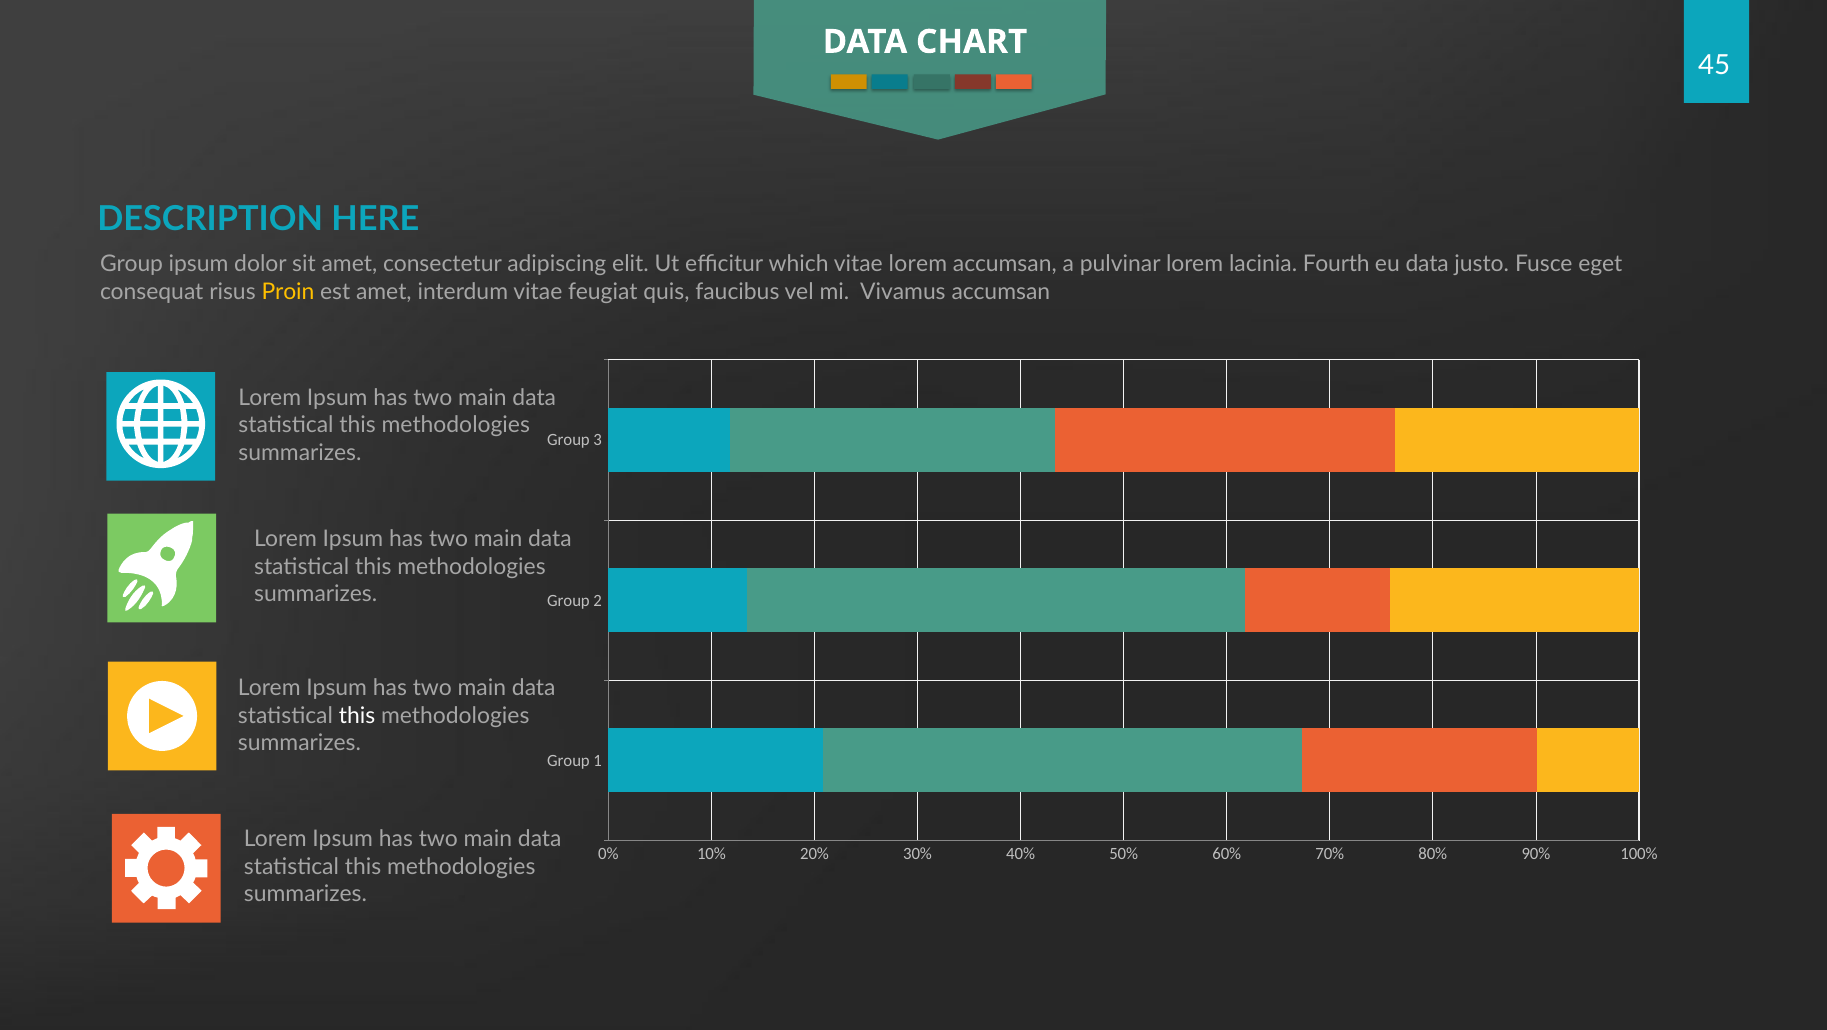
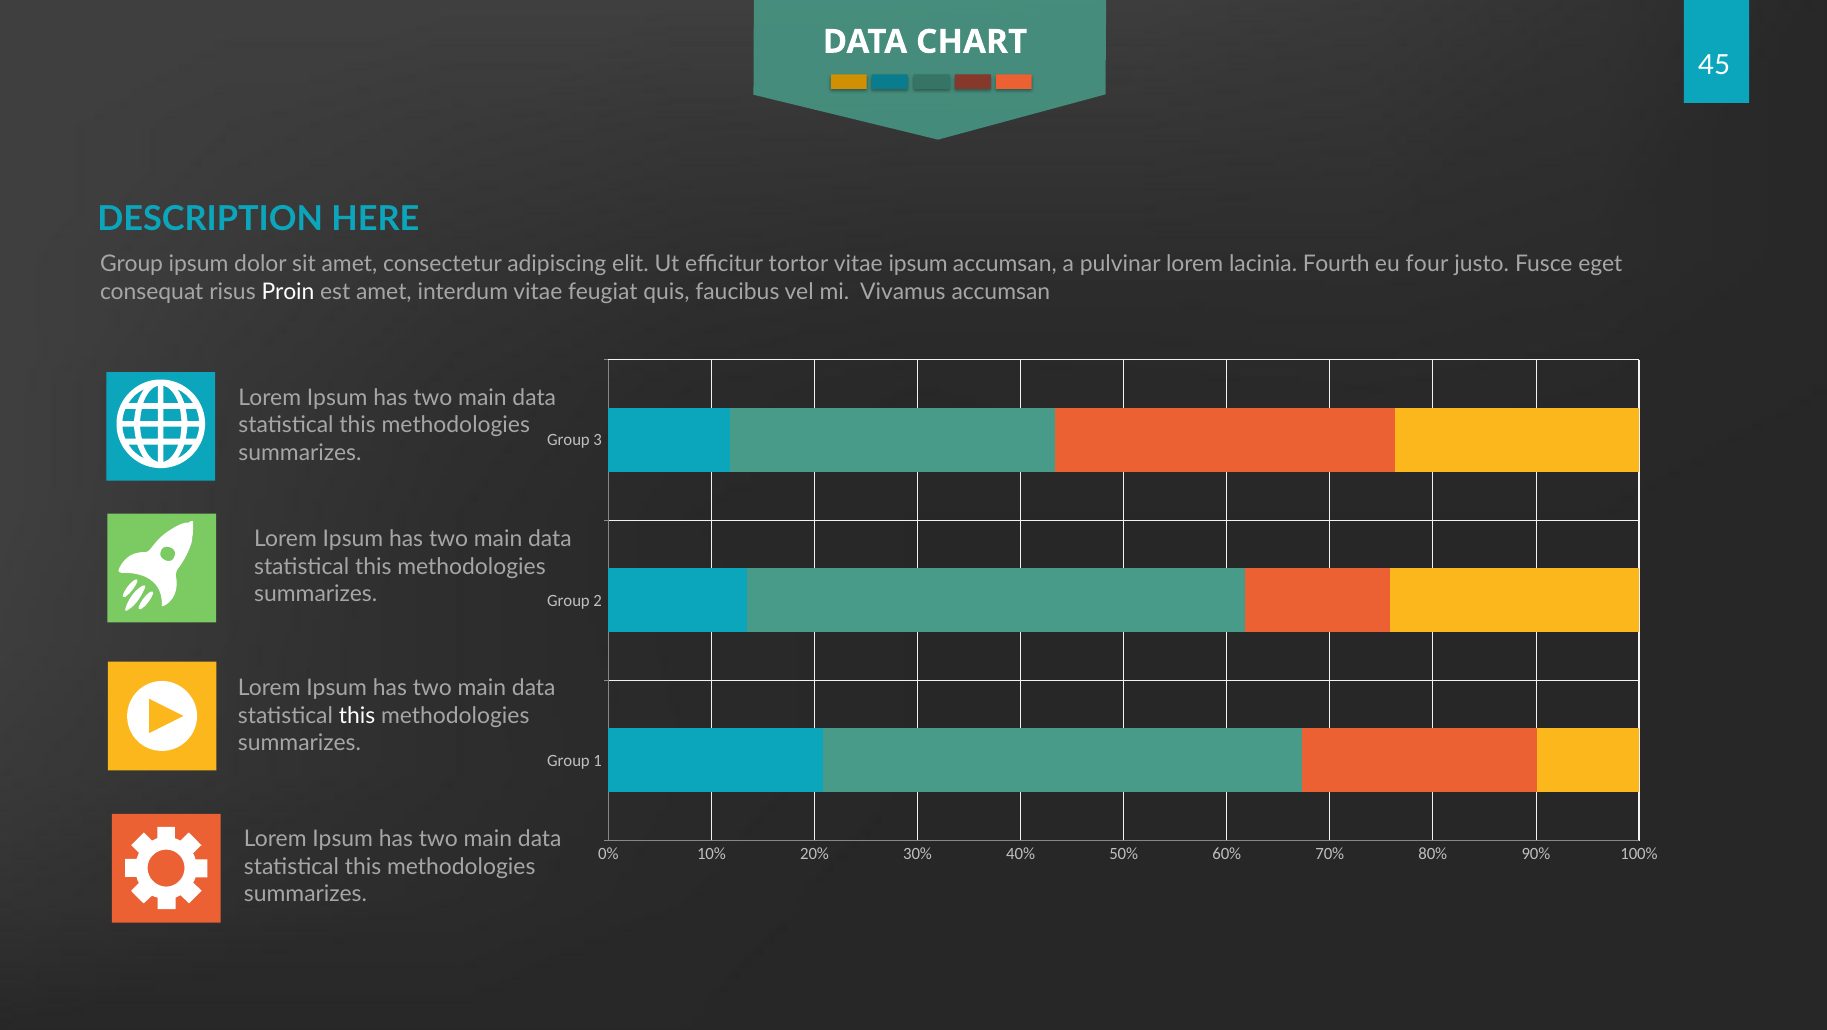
which: which -> tortor
vitae lorem: lorem -> ipsum
eu data: data -> four
Proin colour: yellow -> white
